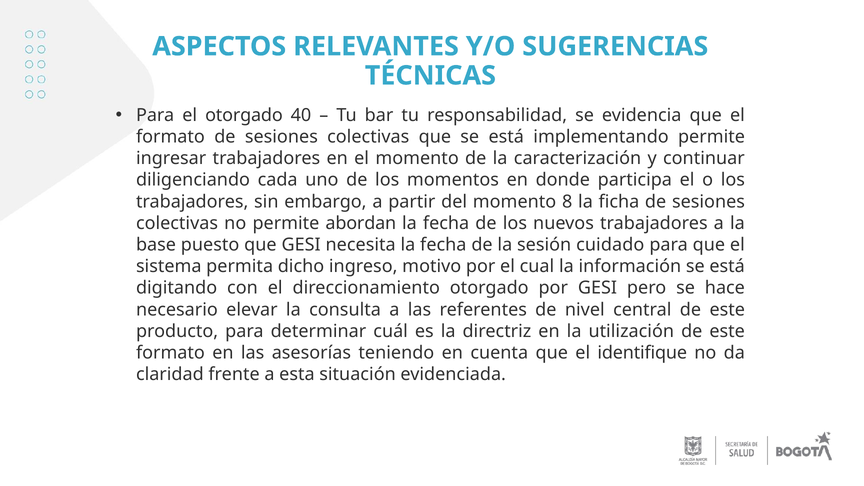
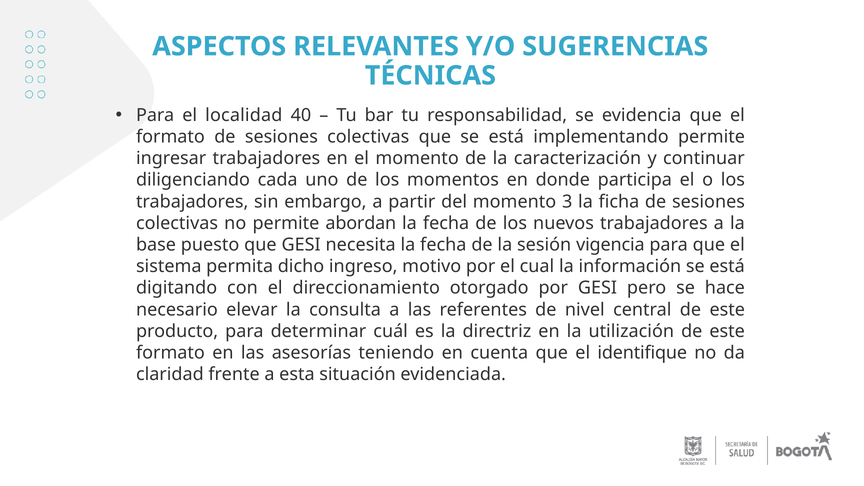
el otorgado: otorgado -> localidad
8: 8 -> 3
cuidado: cuidado -> vigencia
